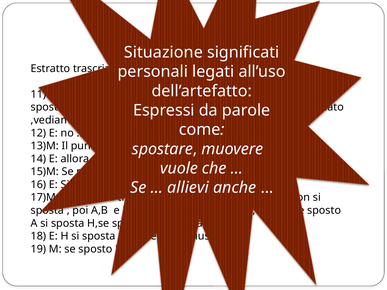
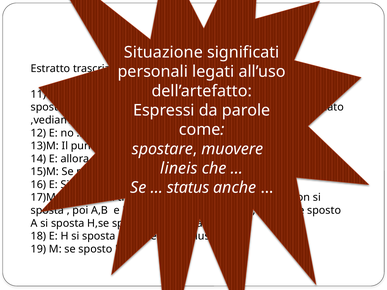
vuole: vuole -> lineis
allievi: allievi -> status
